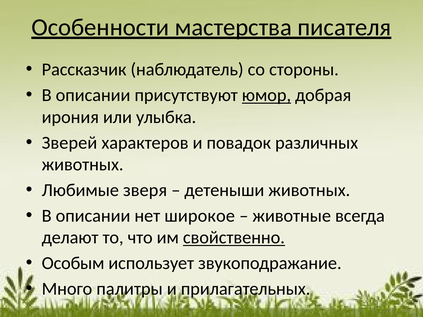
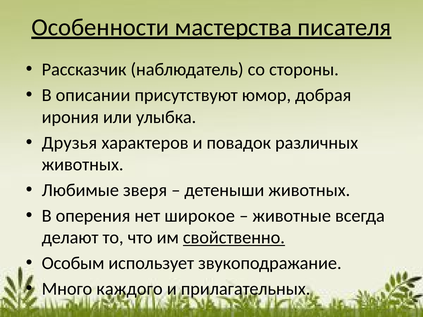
юмор underline: present -> none
Зверей: Зверей -> Друзья
описании at (93, 216): описании -> оперения
палитры: палитры -> каждого
